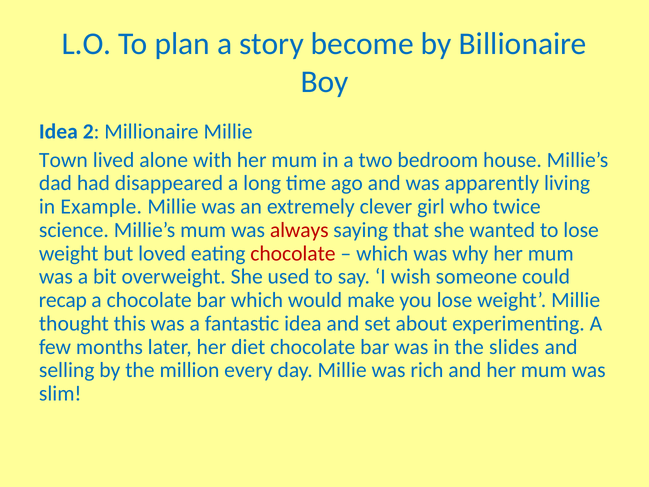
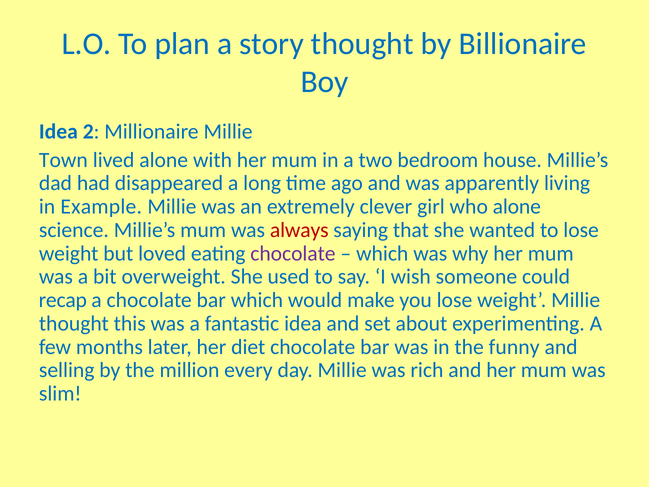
story become: become -> thought
who twice: twice -> alone
chocolate at (293, 253) colour: red -> purple
slides: slides -> funny
